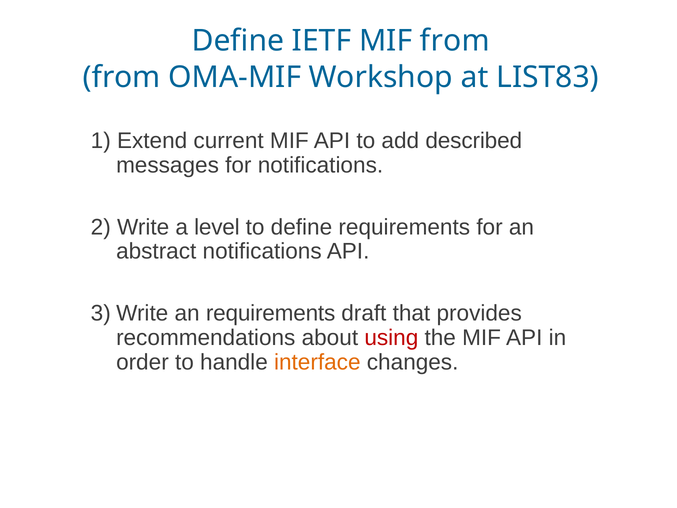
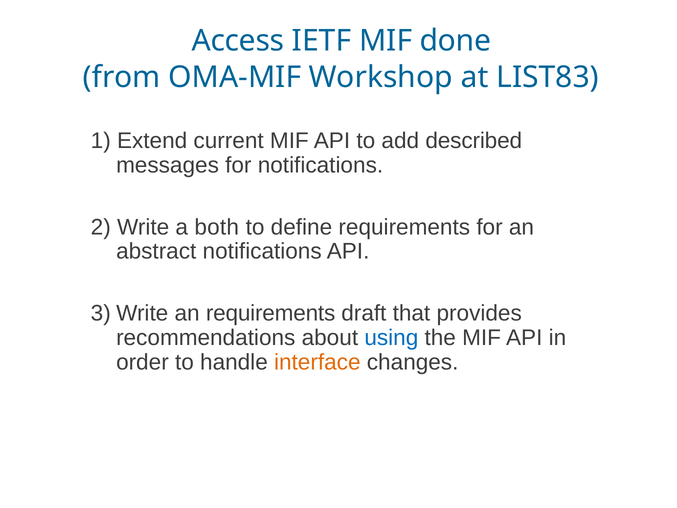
Define at (238, 41): Define -> Access
MIF from: from -> done
level: level -> both
using colour: red -> blue
